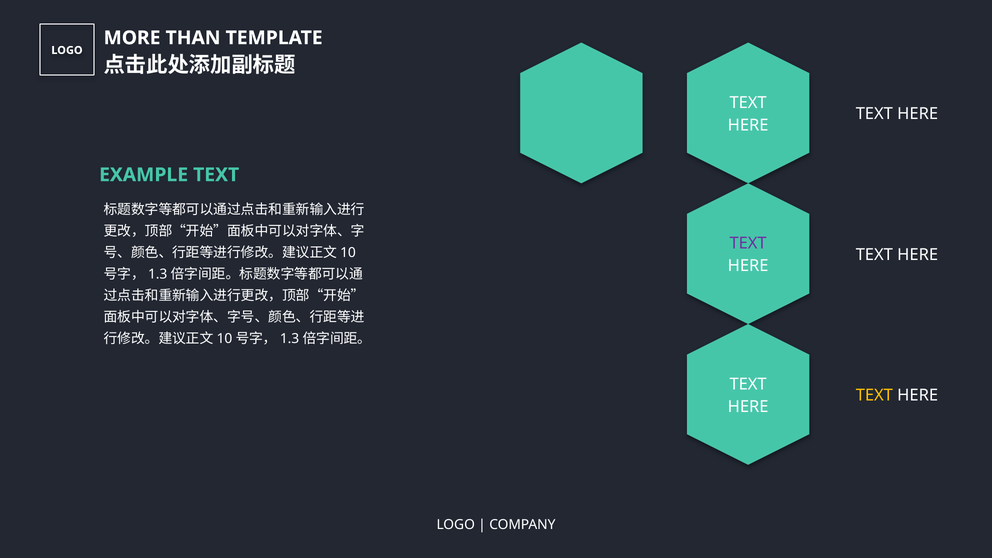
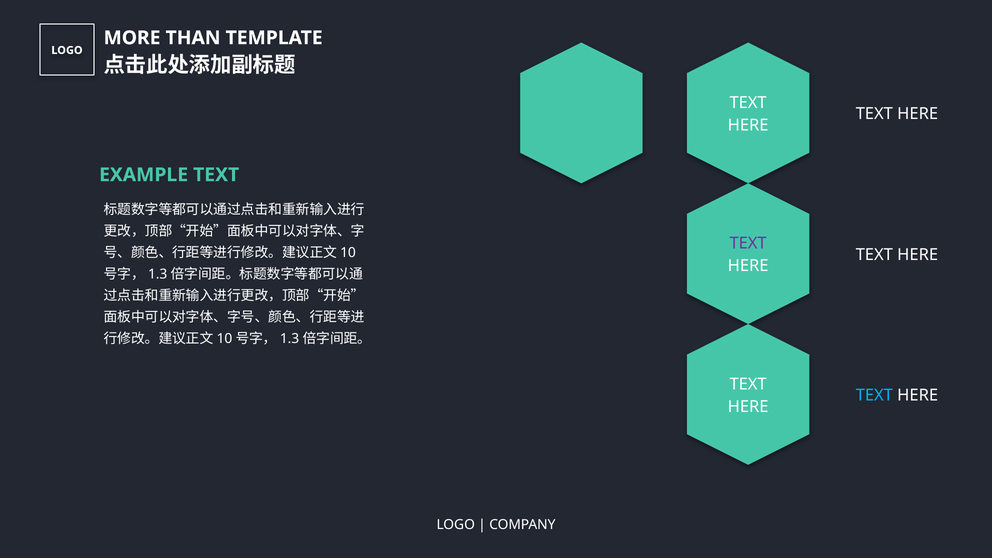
TEXT at (874, 395) colour: yellow -> light blue
